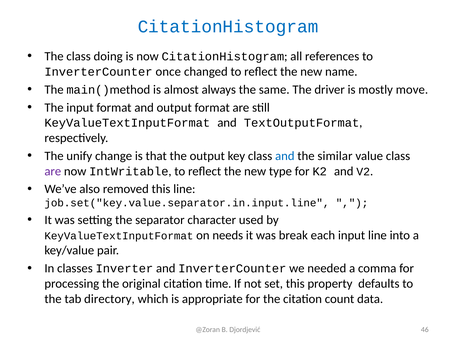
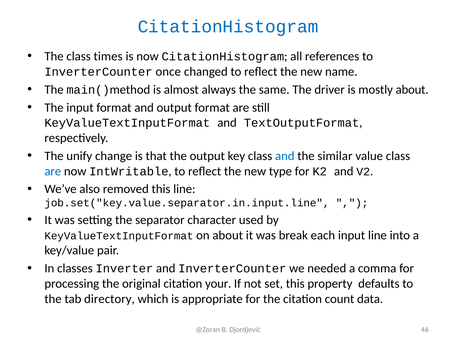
doing: doing -> times
mostly move: move -> about
are at (53, 171) colour: purple -> blue
on needs: needs -> about
time: time -> your
